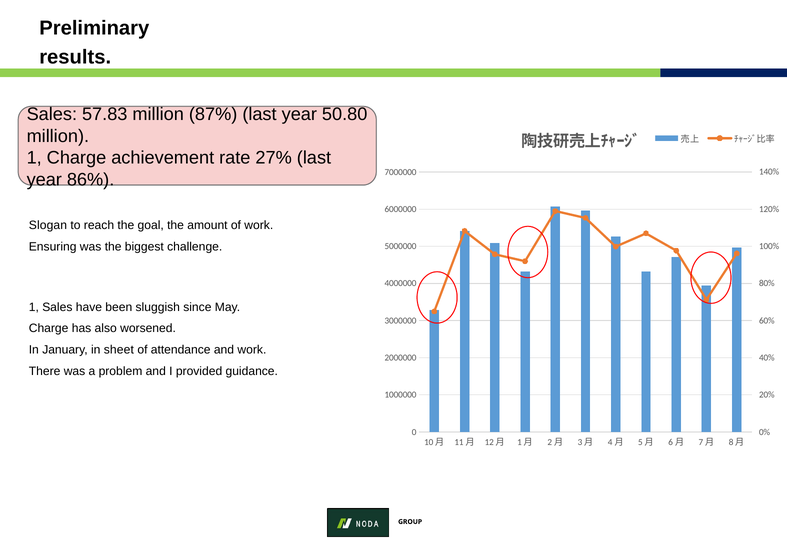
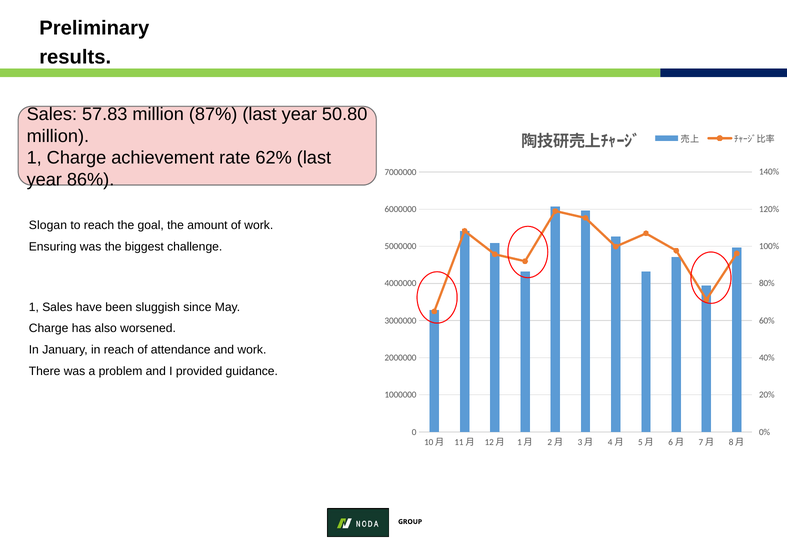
27%: 27% -> 62%
in sheet: sheet -> reach
